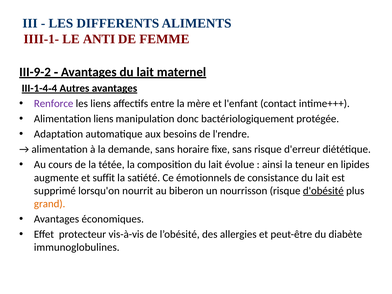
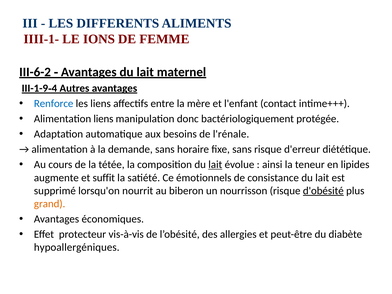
ANTI: ANTI -> IONS
III-9-2: III-9-2 -> III-6-2
III-1-4: III-1-4 -> III-1-9
Renforce colour: purple -> blue
l'rendre: l'rendre -> l'rénale
lait at (215, 165) underline: none -> present
immunoglobulines: immunoglobulines -> hypoallergéniques
